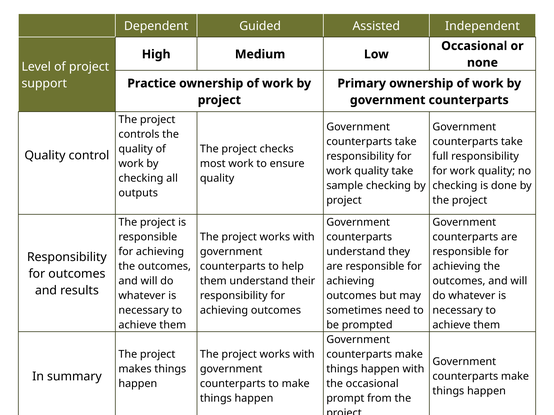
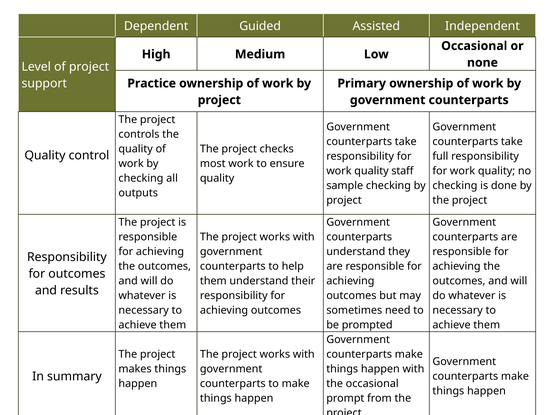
quality take: take -> staff
